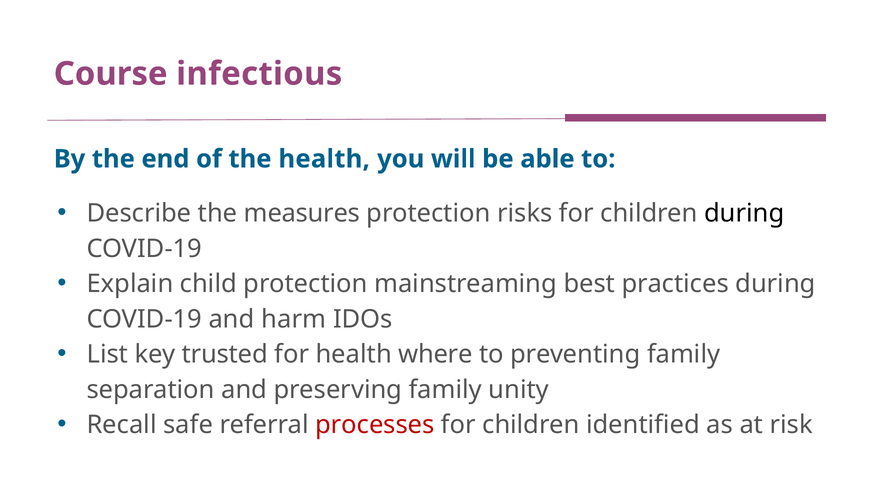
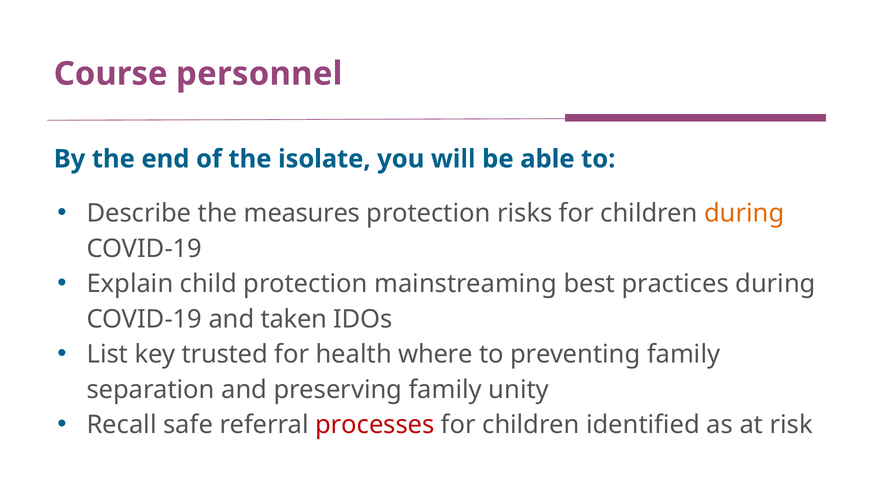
infectious: infectious -> personnel
the health: health -> isolate
during at (744, 213) colour: black -> orange
harm: harm -> taken
